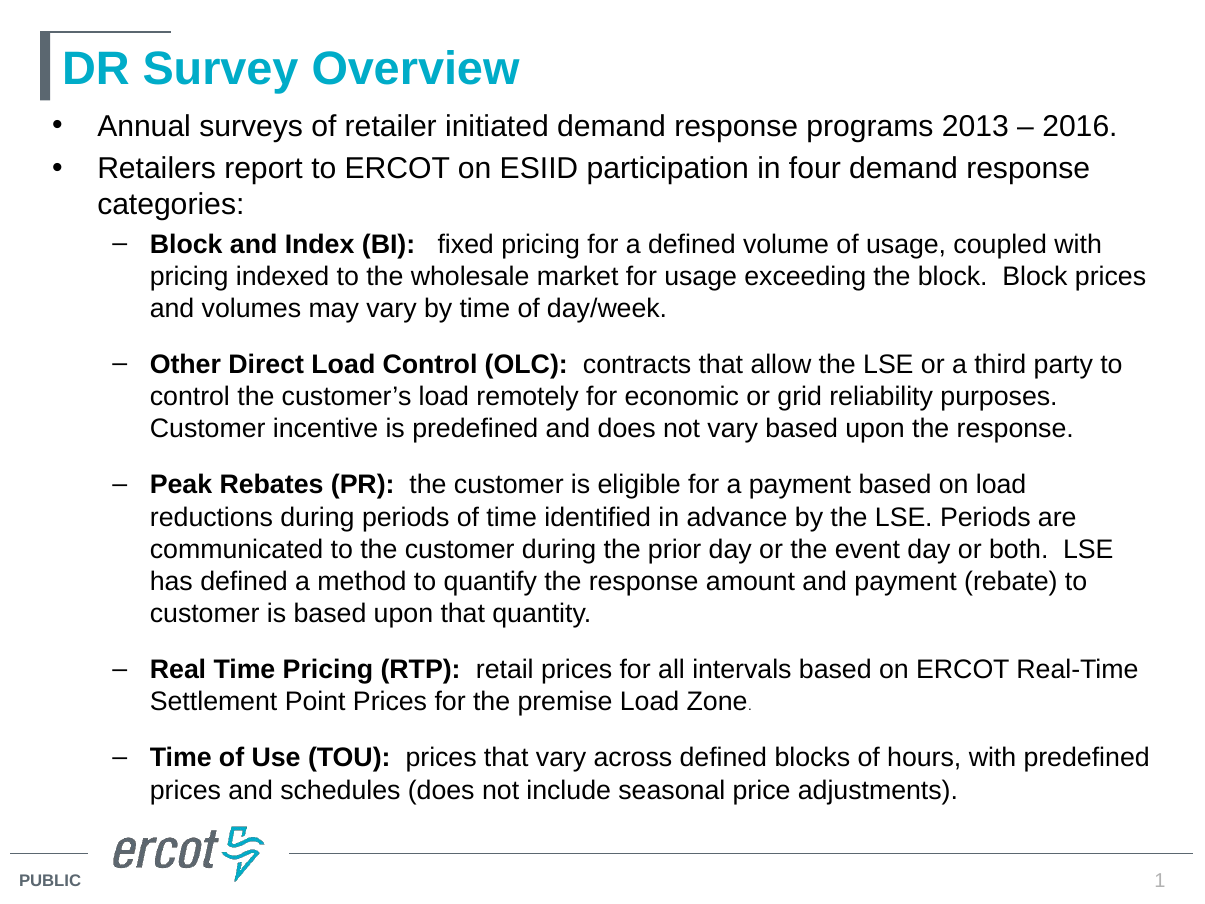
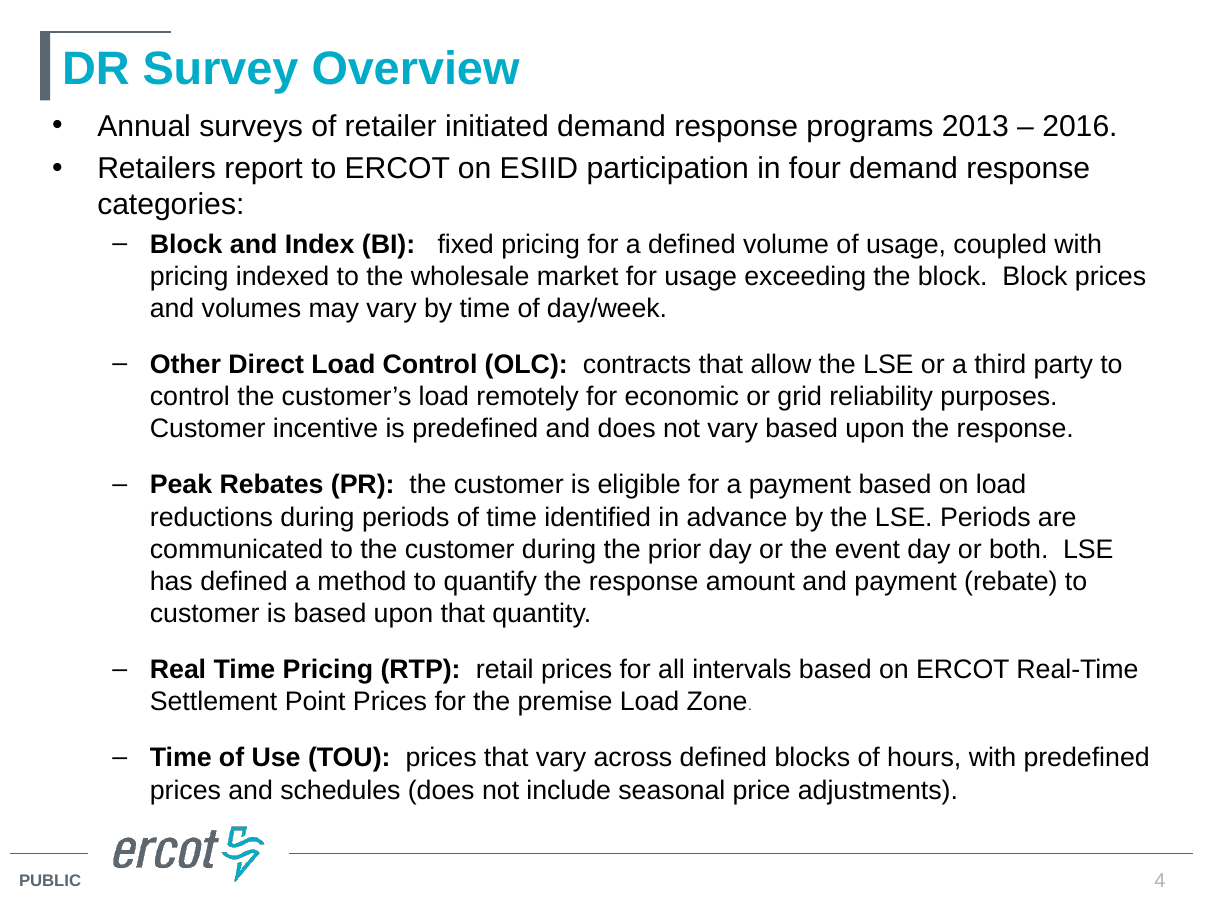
1: 1 -> 4
